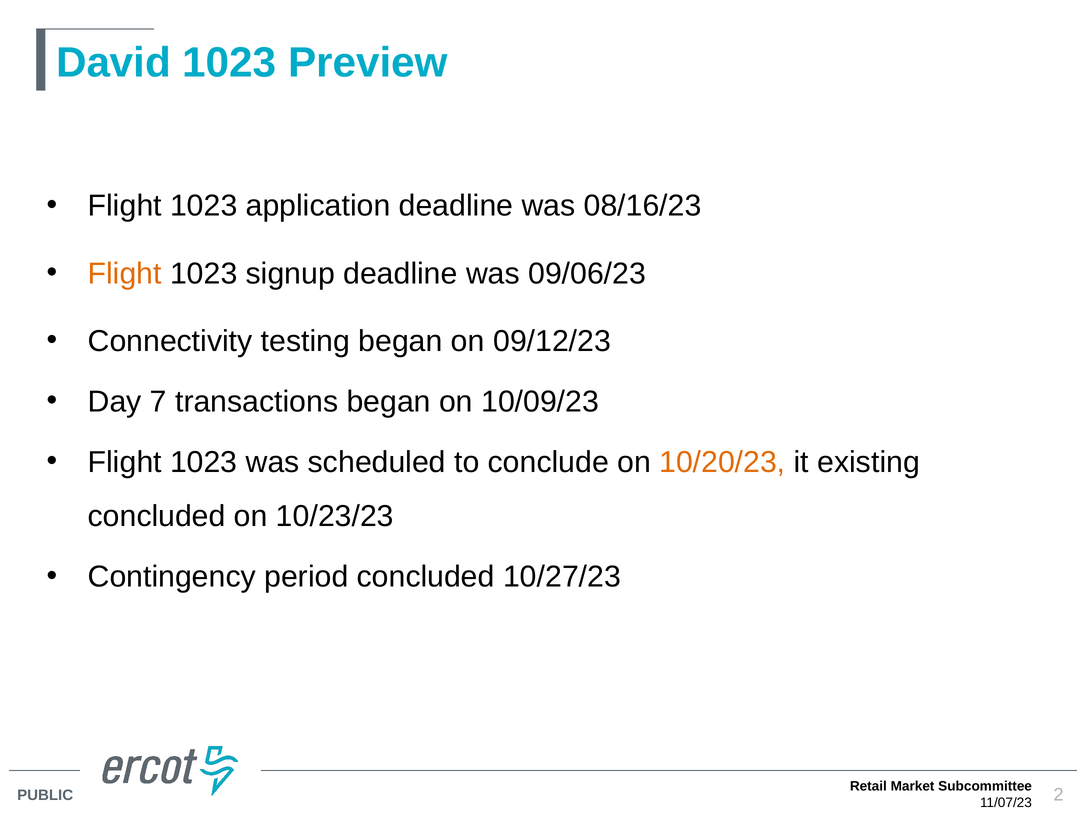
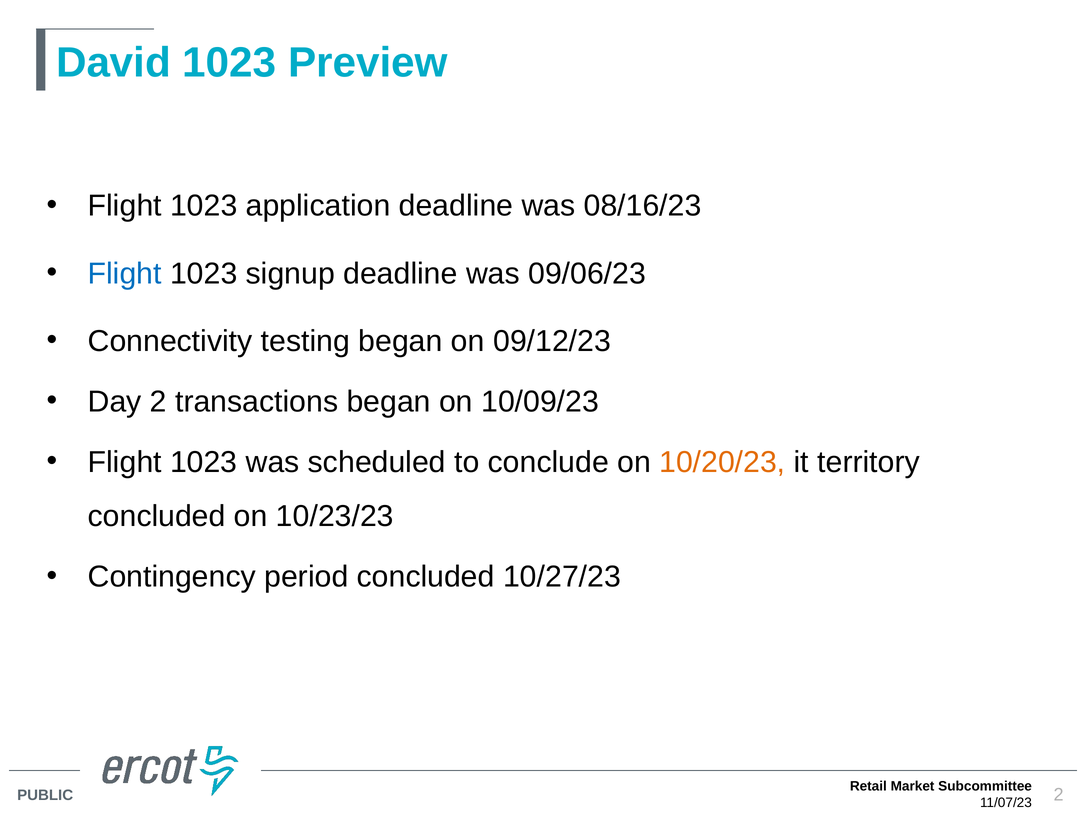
Flight at (125, 274) colour: orange -> blue
Day 7: 7 -> 2
existing: existing -> territory
